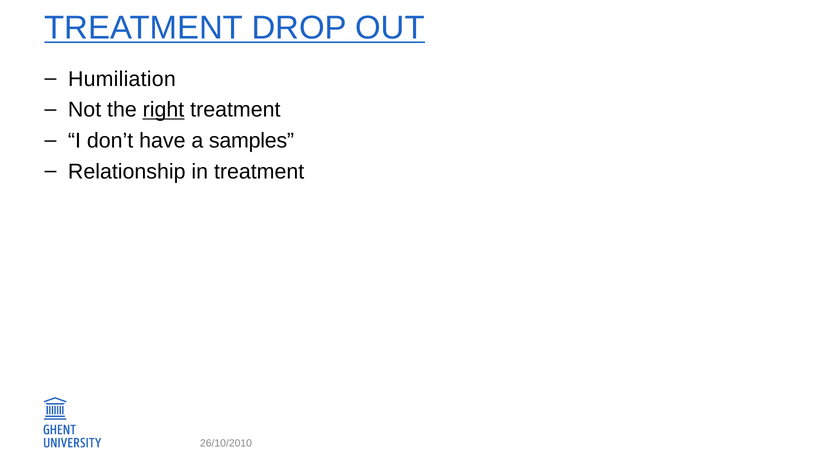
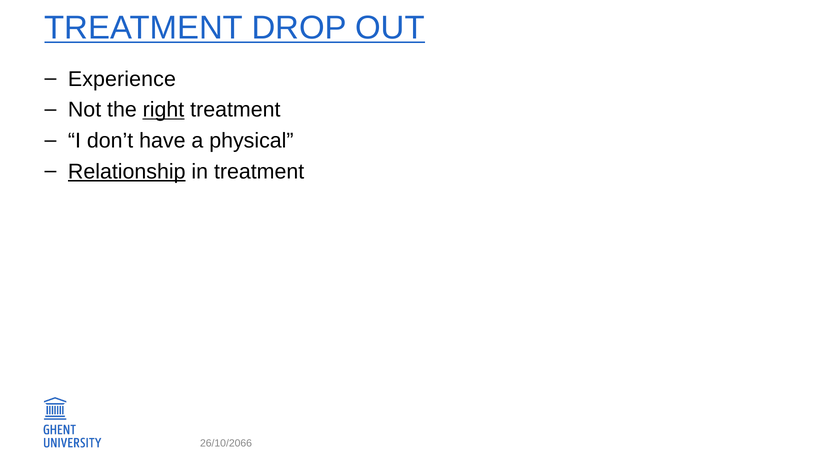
Humiliation: Humiliation -> Experience
samples: samples -> physical
Relationship underline: none -> present
26/10/2010: 26/10/2010 -> 26/10/2066
